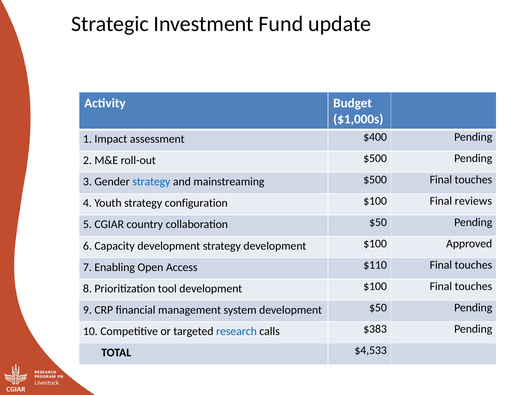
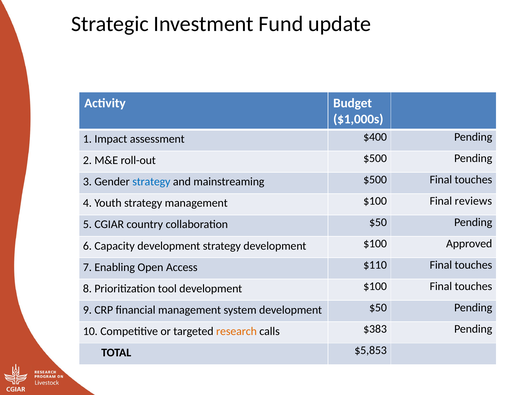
strategy configuration: configuration -> management
research colour: blue -> orange
$4,533: $4,533 -> $5,853
